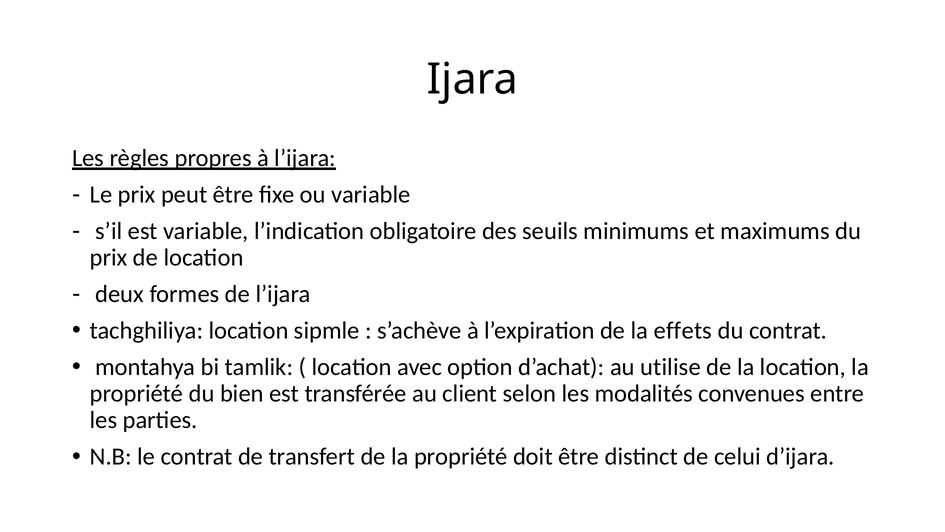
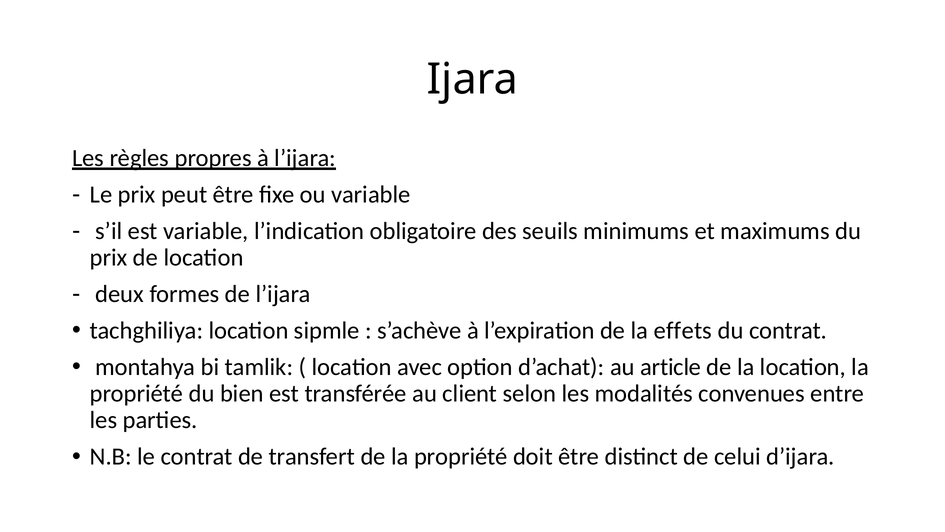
utilise: utilise -> article
